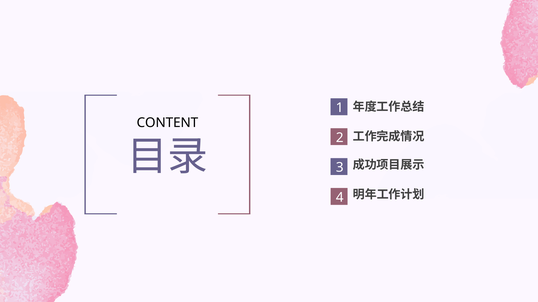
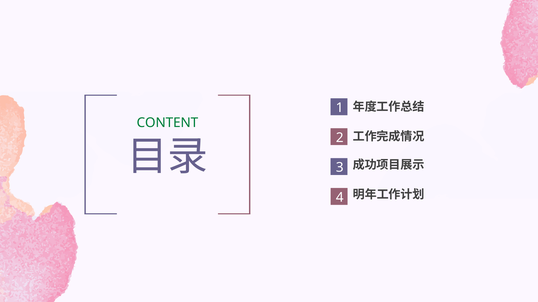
CONTENT colour: black -> green
